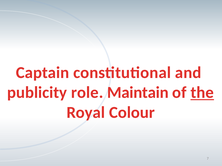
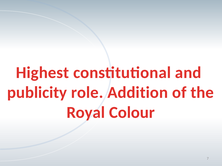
Captain: Captain -> Highest
Maintain: Maintain -> Addition
the underline: present -> none
